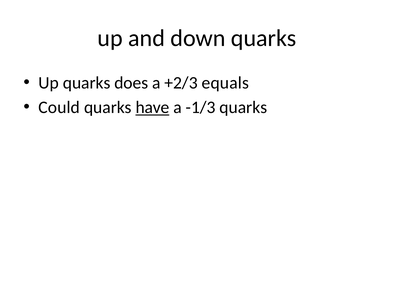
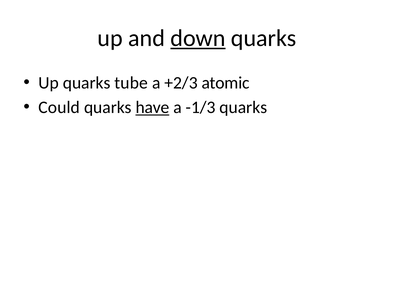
down underline: none -> present
does: does -> tube
equals: equals -> atomic
